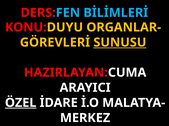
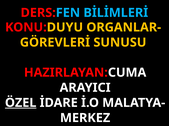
SUNUSU underline: present -> none
